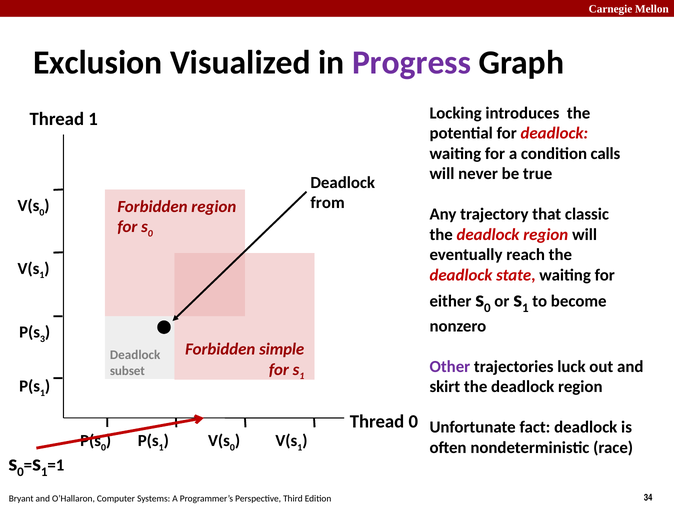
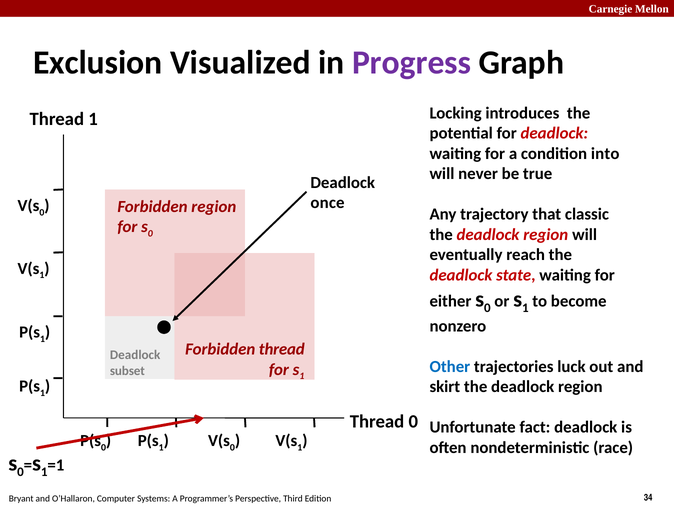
calls: calls -> into
from: from -> once
3 at (43, 339): 3 -> 1
Forbidden simple: simple -> thread
Other colour: purple -> blue
